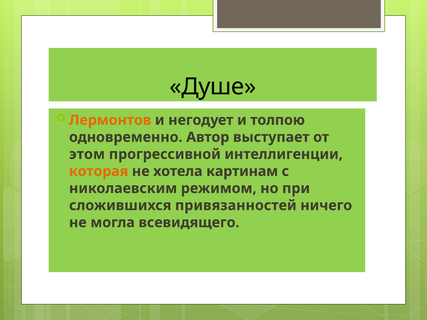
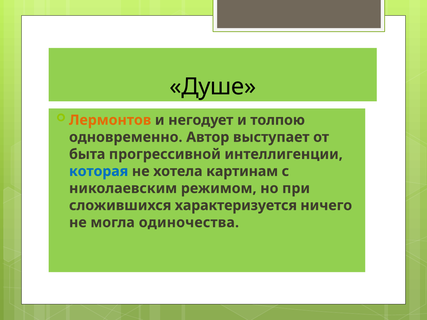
этом: этом -> быта
которая colour: orange -> blue
привязанностей: привязанностей -> характеризуется
всевидящего: всевидящего -> одиночества
